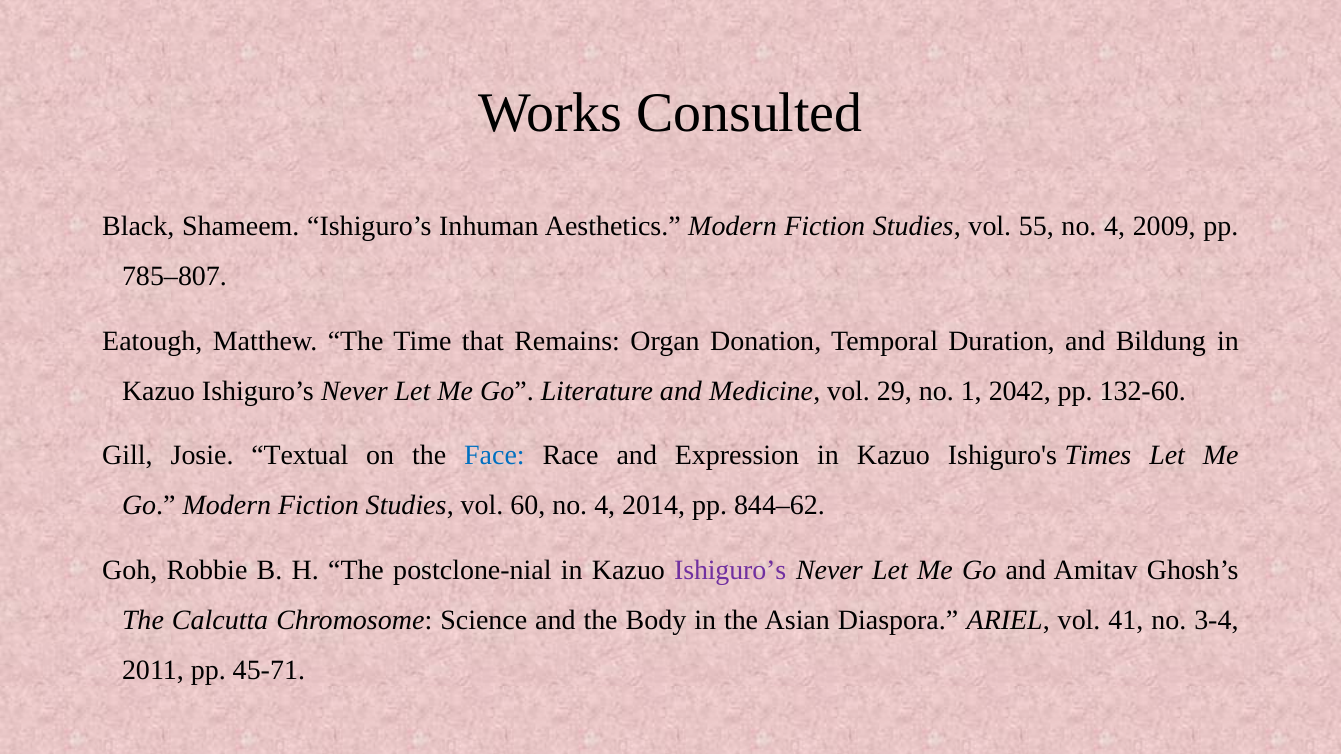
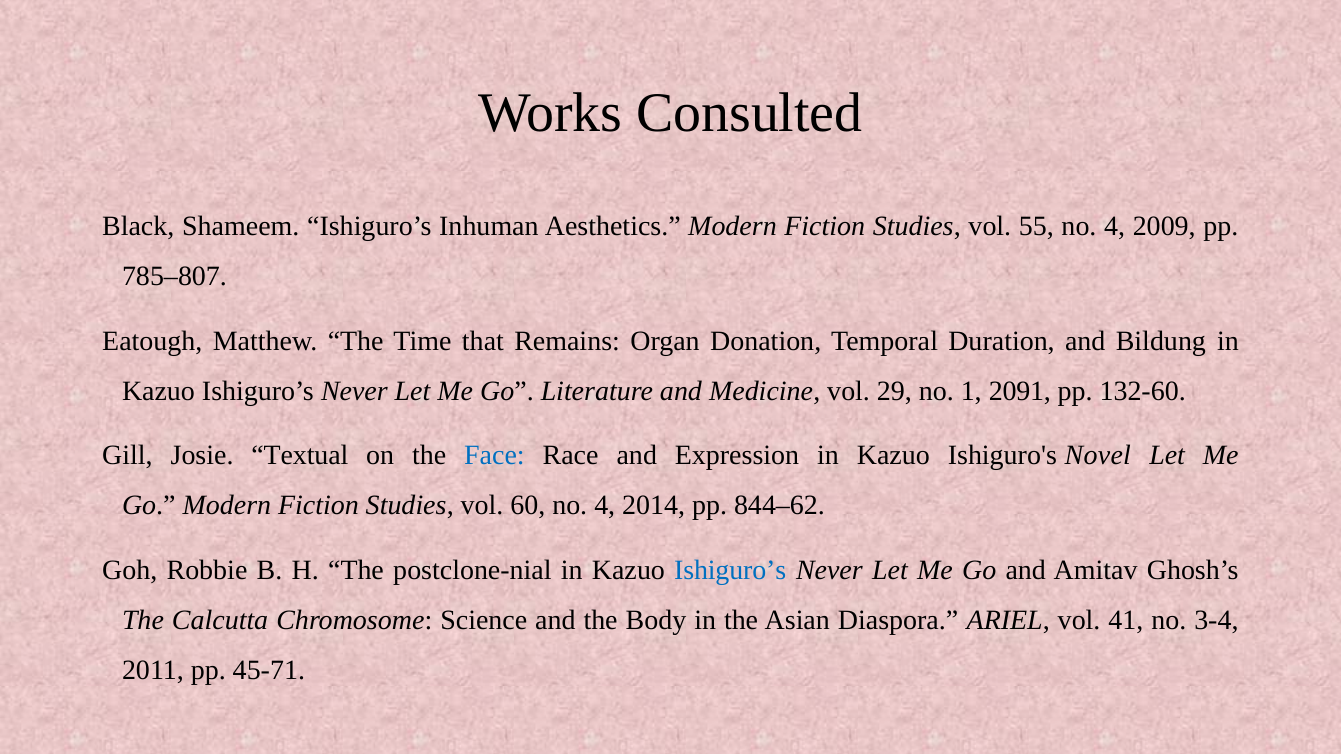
2042: 2042 -> 2091
Times: Times -> Novel
Ishiguro’s at (730, 570) colour: purple -> blue
